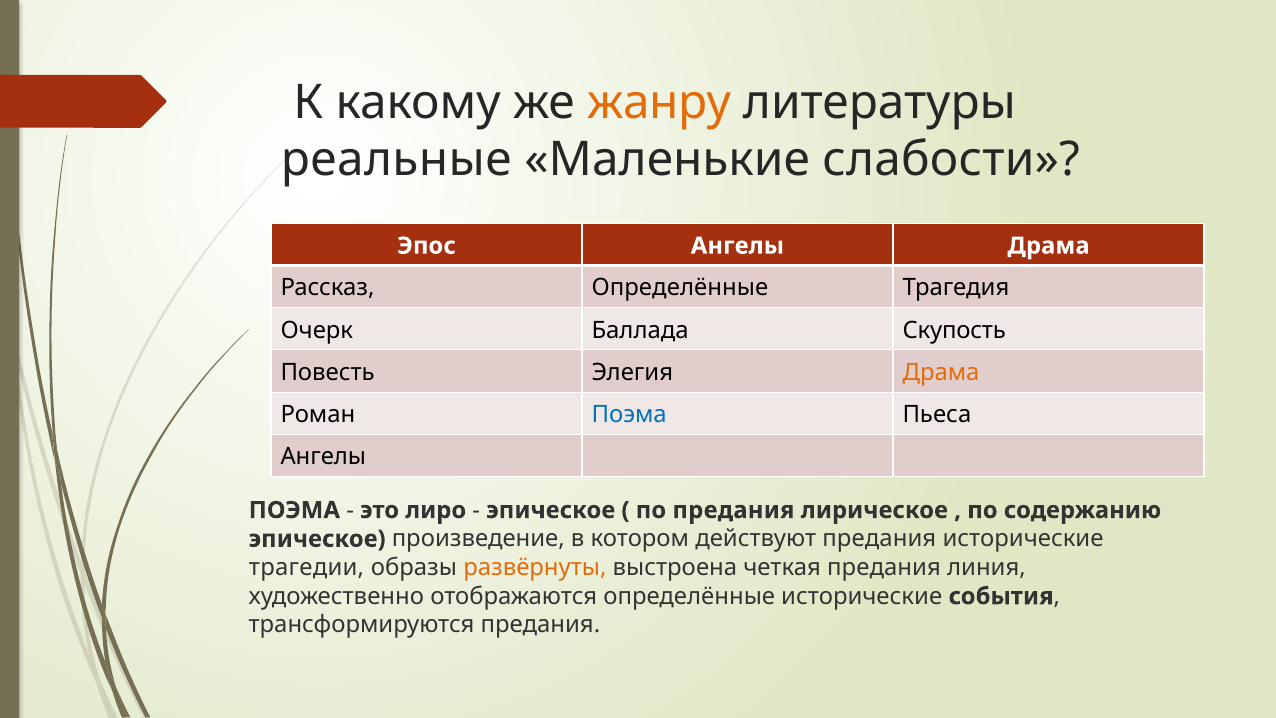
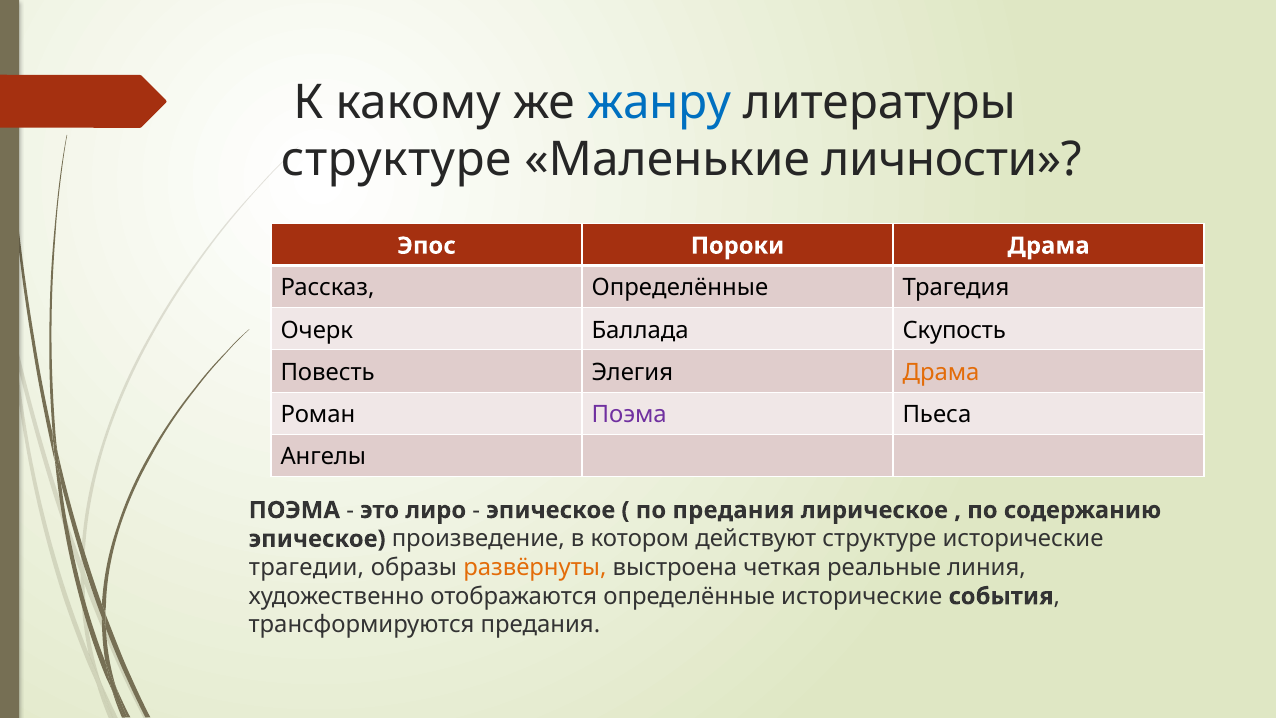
жанру colour: orange -> blue
реальные at (396, 160): реальные -> структуре
слабости: слабости -> личности
Эпос Ангелы: Ангелы -> Пороки
Поэма at (629, 414) colour: blue -> purple
действуют предания: предания -> структуре
четкая предания: предания -> реальные
